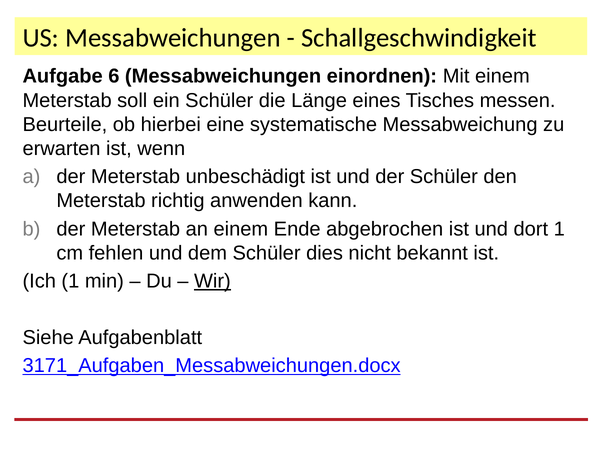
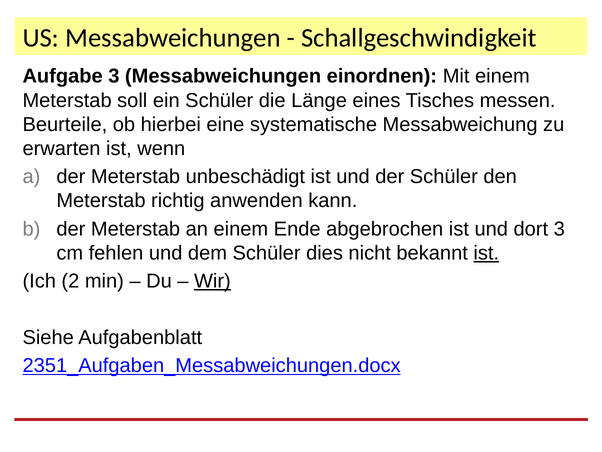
Aufgabe 6: 6 -> 3
dort 1: 1 -> 3
ist at (486, 253) underline: none -> present
Ich 1: 1 -> 2
3171_Aufgaben_Messabweichungen.docx: 3171_Aufgaben_Messabweichungen.docx -> 2351_Aufgaben_Messabweichungen.docx
